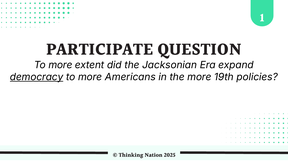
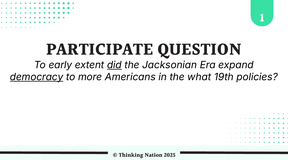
more at (60, 65): more -> early
did underline: none -> present
the more: more -> what
